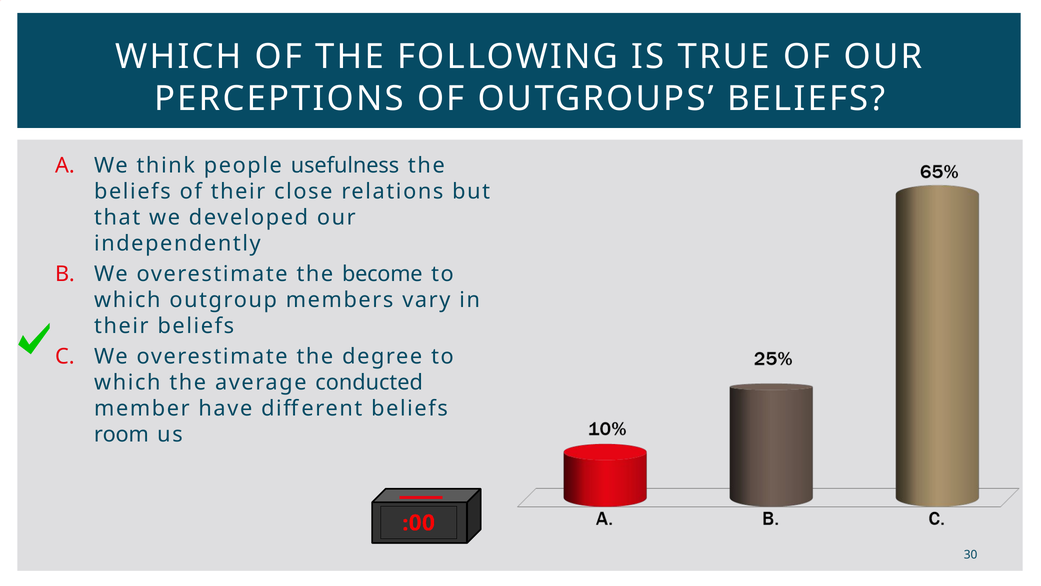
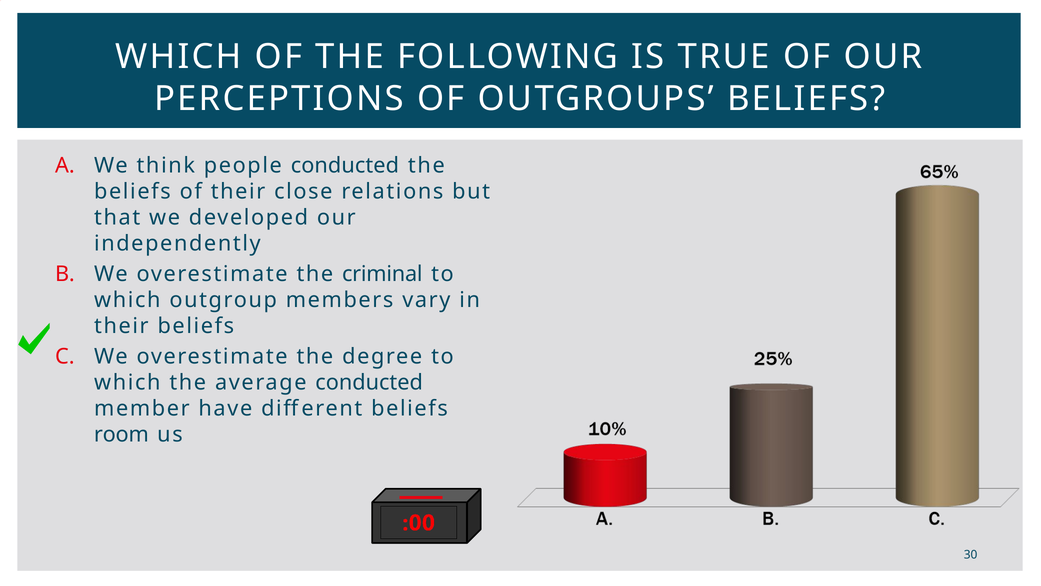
people usefulness: usefulness -> conducted
become: become -> criminal
